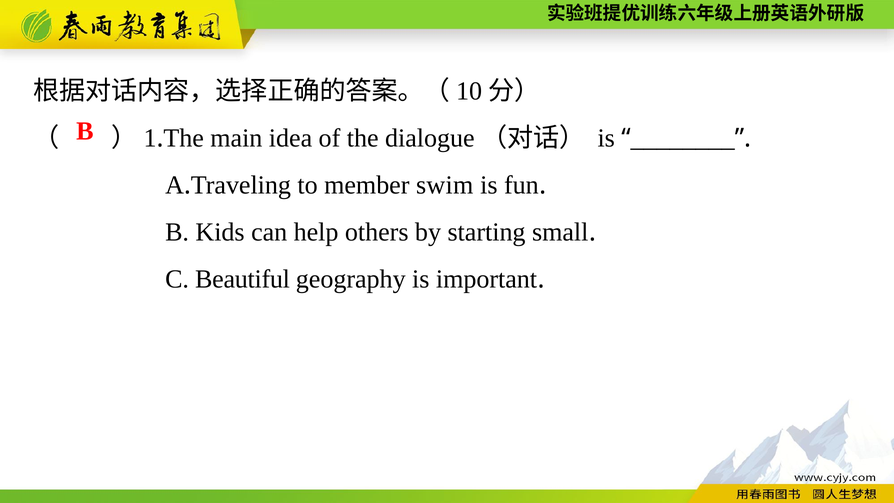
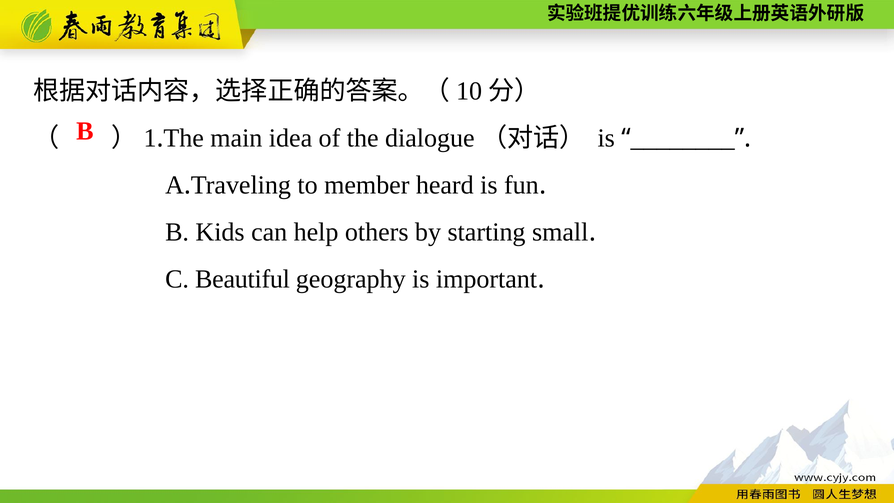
swim: swim -> heard
